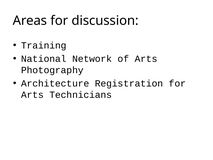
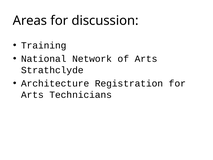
Photography: Photography -> Strathclyde
